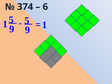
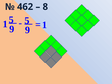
374: 374 -> 462
6: 6 -> 8
